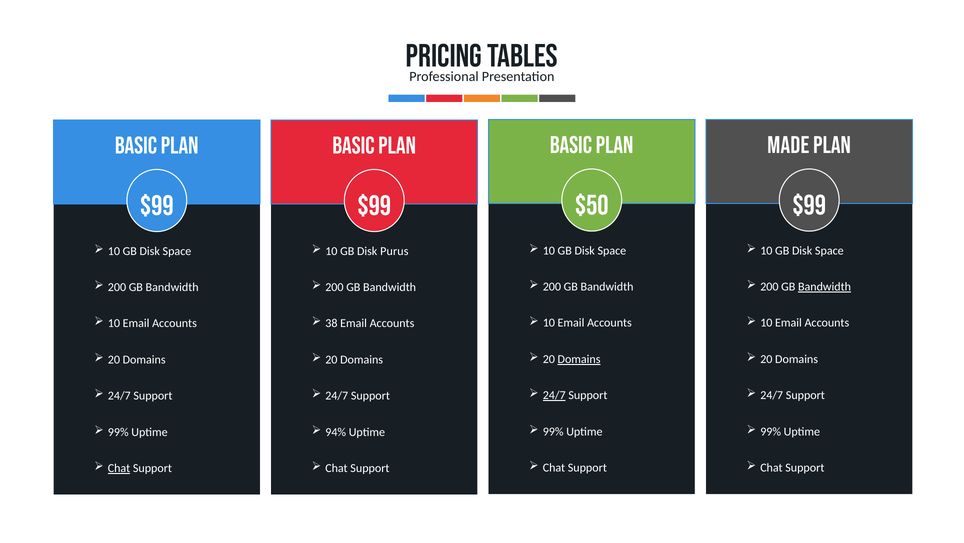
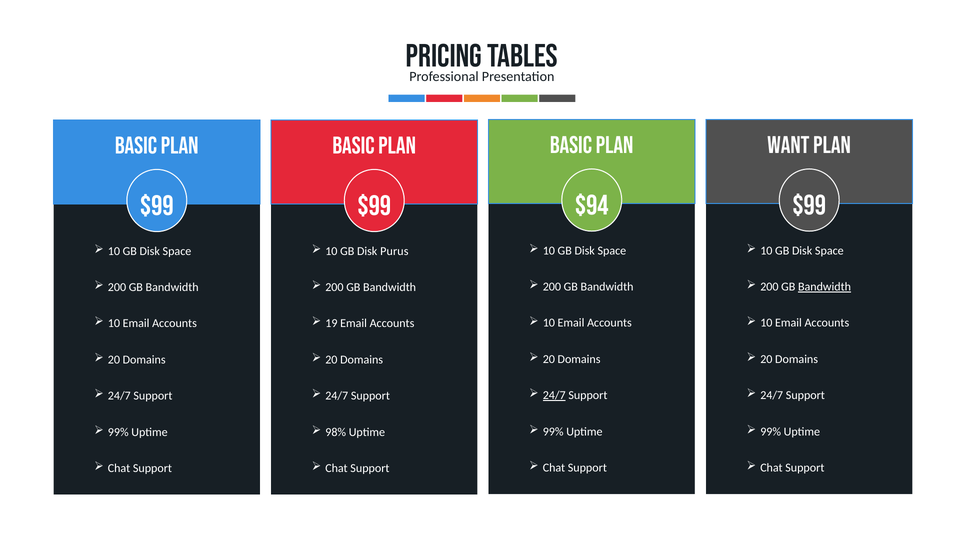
Made: Made -> Want
$50: $50 -> $94
38: 38 -> 19
Domains at (579, 359) underline: present -> none
94%: 94% -> 98%
Chat at (119, 468) underline: present -> none
